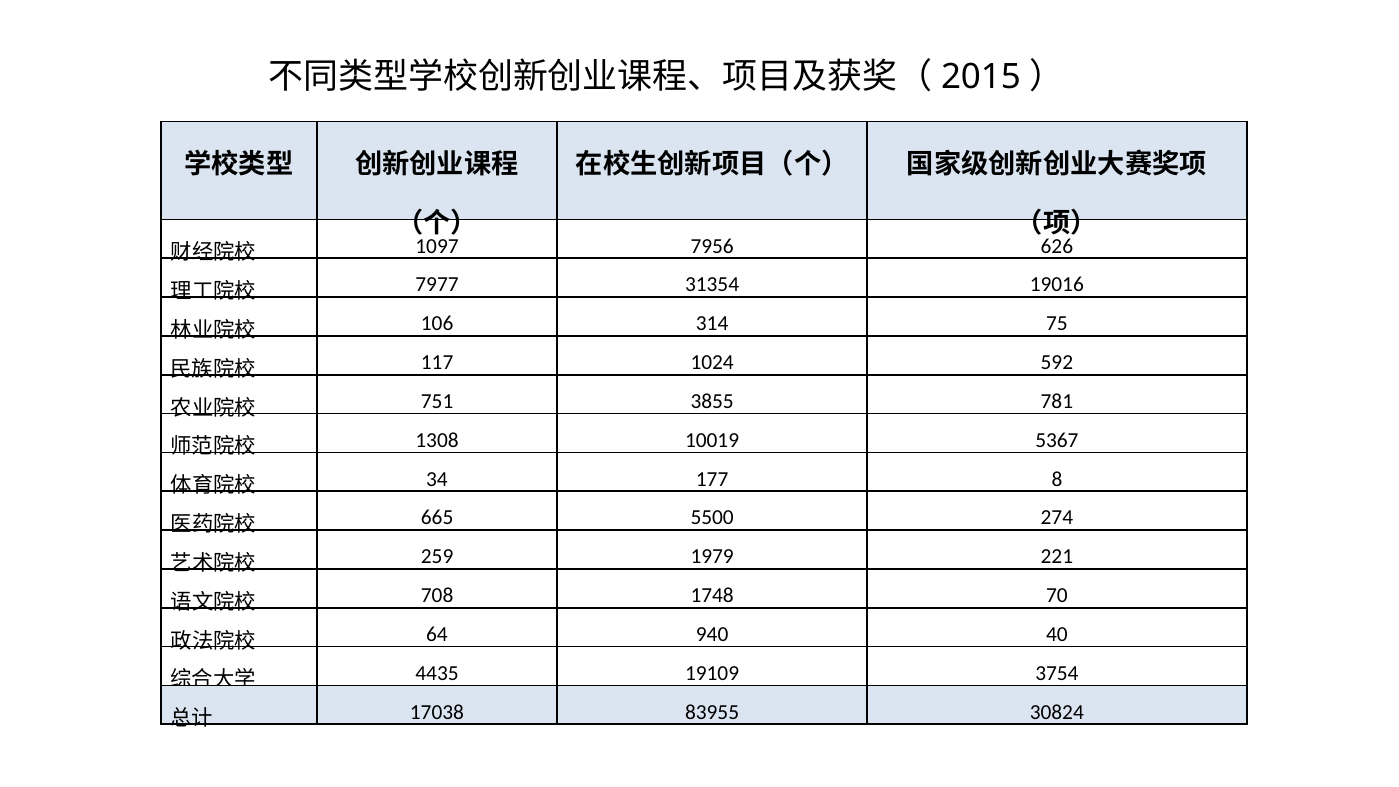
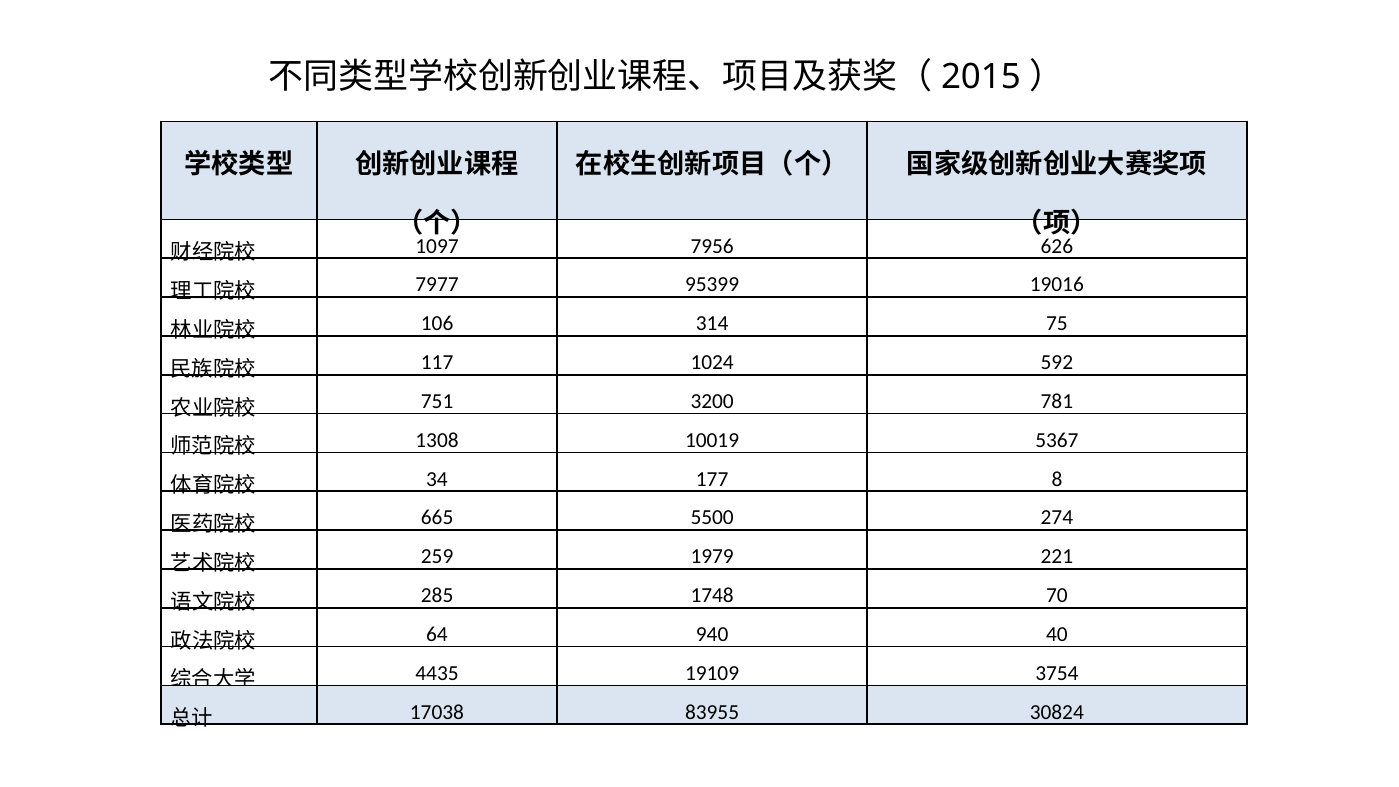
31354: 31354 -> 95399
3855: 3855 -> 3200
708: 708 -> 285
